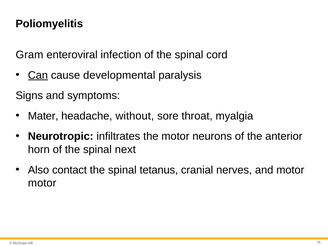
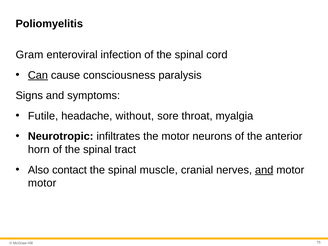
developmental: developmental -> consciousness
Mater: Mater -> Futile
next: next -> tract
tetanus: tetanus -> muscle
and at (264, 170) underline: none -> present
